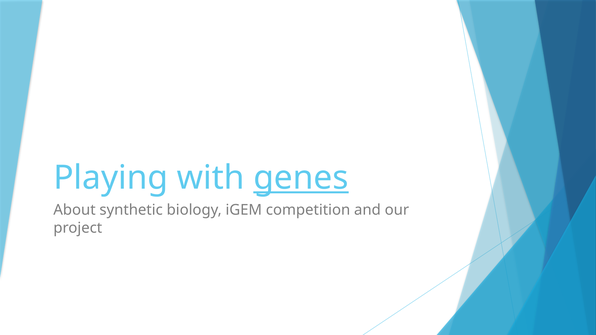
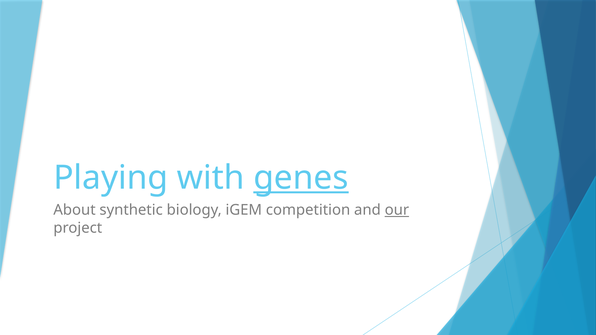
our underline: none -> present
